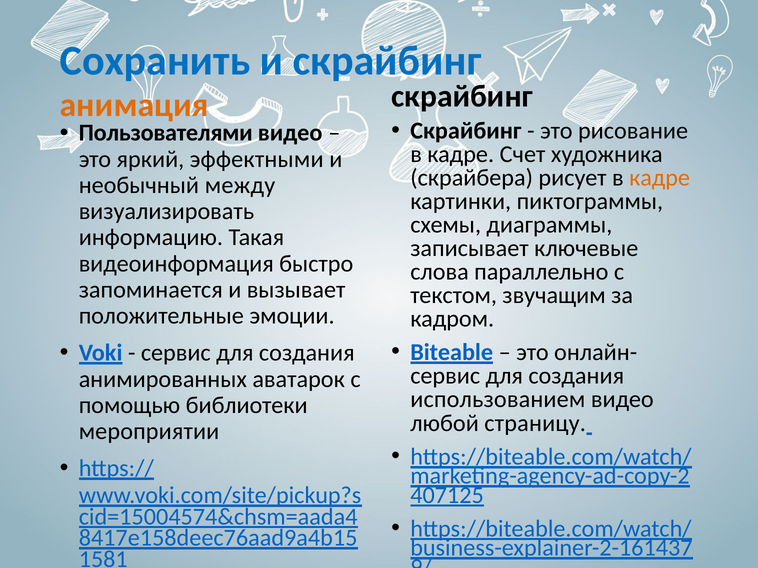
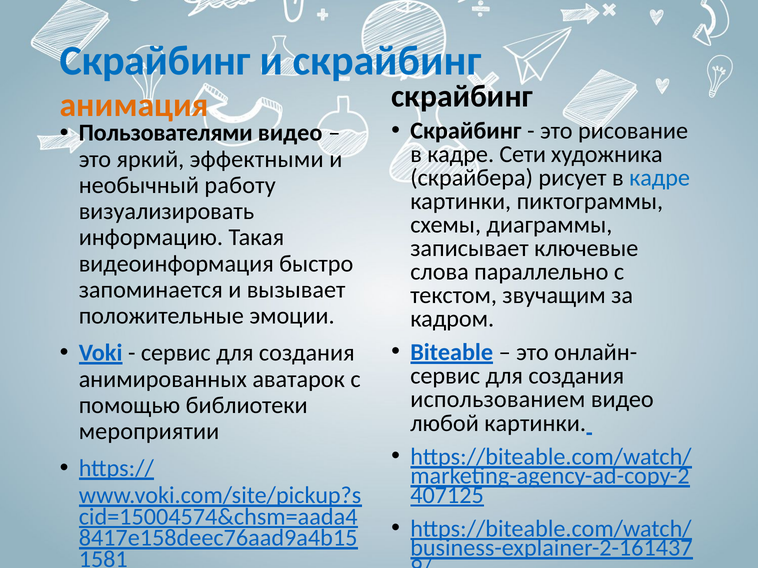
Сохранить at (155, 61): Сохранить -> Скрайбинг
Счет: Счет -> Сети
кадре at (660, 178) colour: orange -> blue
между: между -> работу
любой страницу: страницу -> картинки
